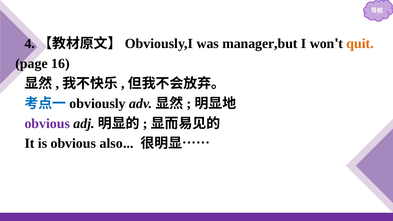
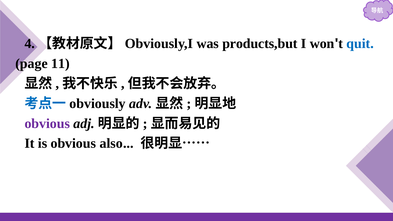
manager,but: manager,but -> products,but
quit colour: orange -> blue
16: 16 -> 11
